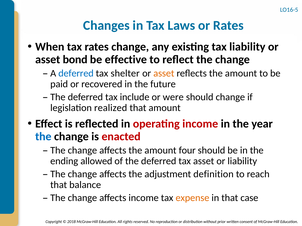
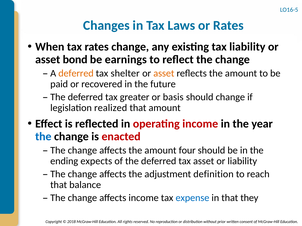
effective: effective -> earnings
deferred at (76, 73) colour: blue -> orange
include: include -> greater
were: were -> basis
allowed: allowed -> expects
expense colour: orange -> blue
case: case -> they
